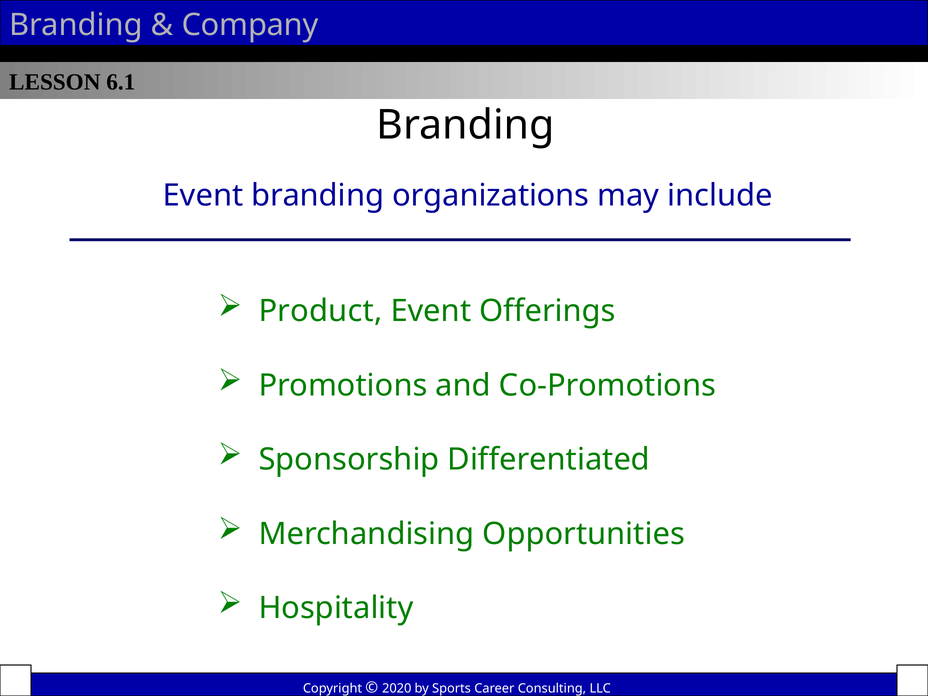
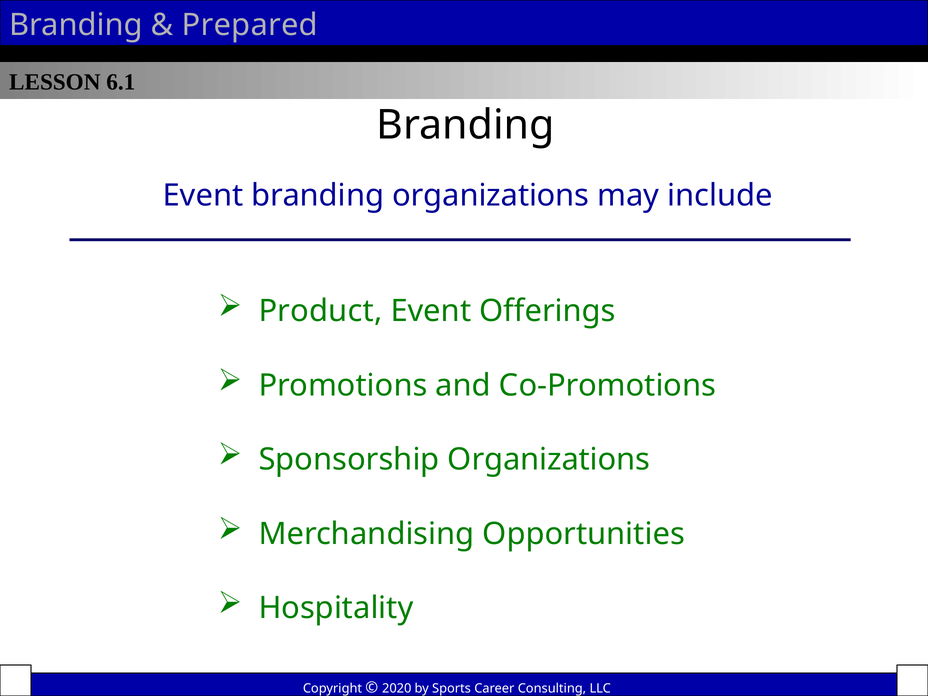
Company: Company -> Prepared
Sponsorship Differentiated: Differentiated -> Organizations
